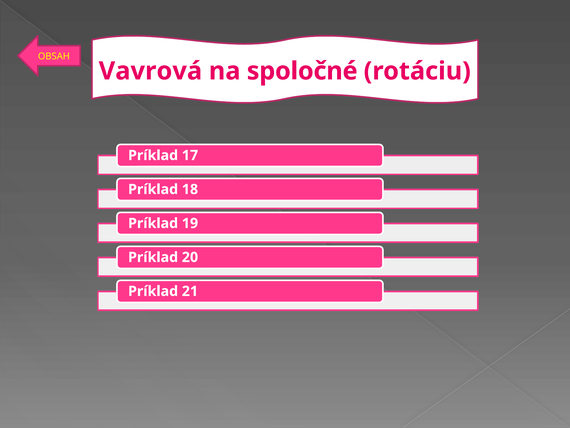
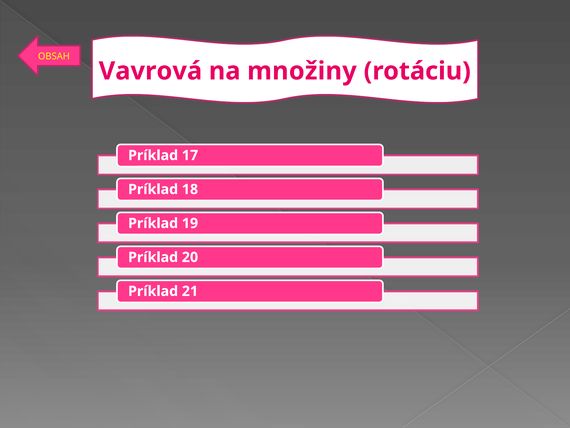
spoločné: spoločné -> množiny
